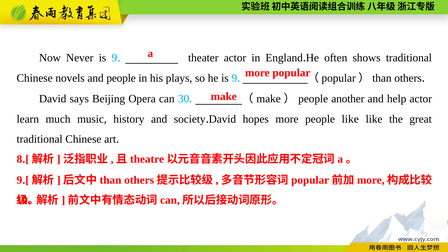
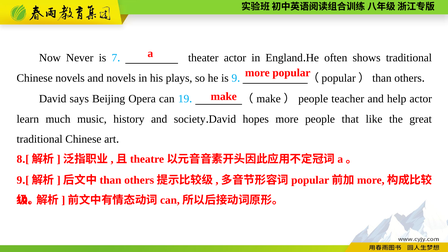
9 at (114, 58): 9 -> 7
and people: people -> novels
30: 30 -> 19
another: another -> teacher
people like: like -> that
